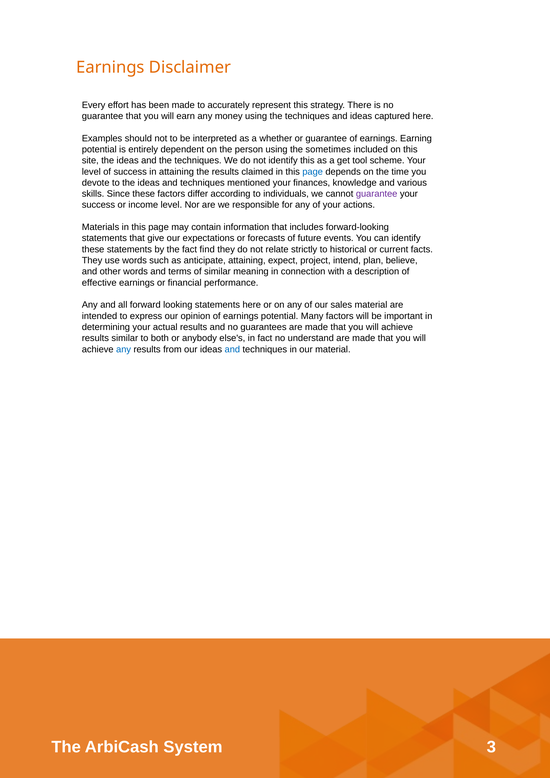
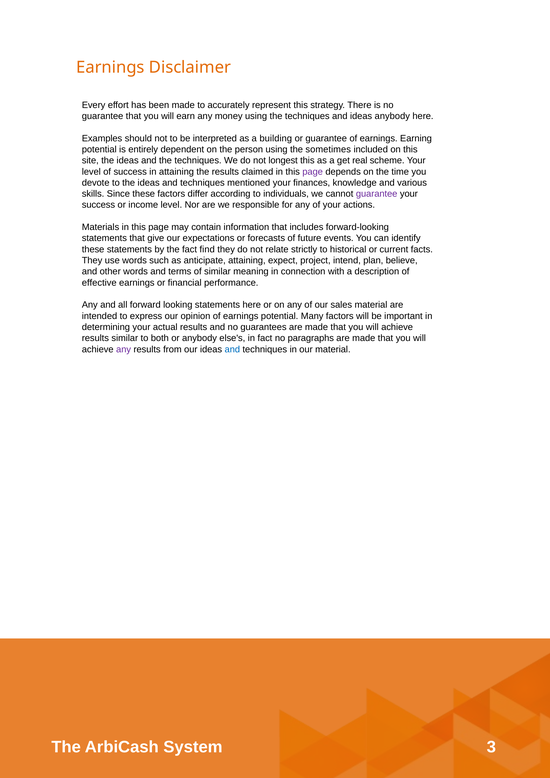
ideas captured: captured -> anybody
whether: whether -> building
not identify: identify -> longest
tool: tool -> real
page at (313, 172) colour: blue -> purple
understand: understand -> paragraphs
any at (124, 349) colour: blue -> purple
